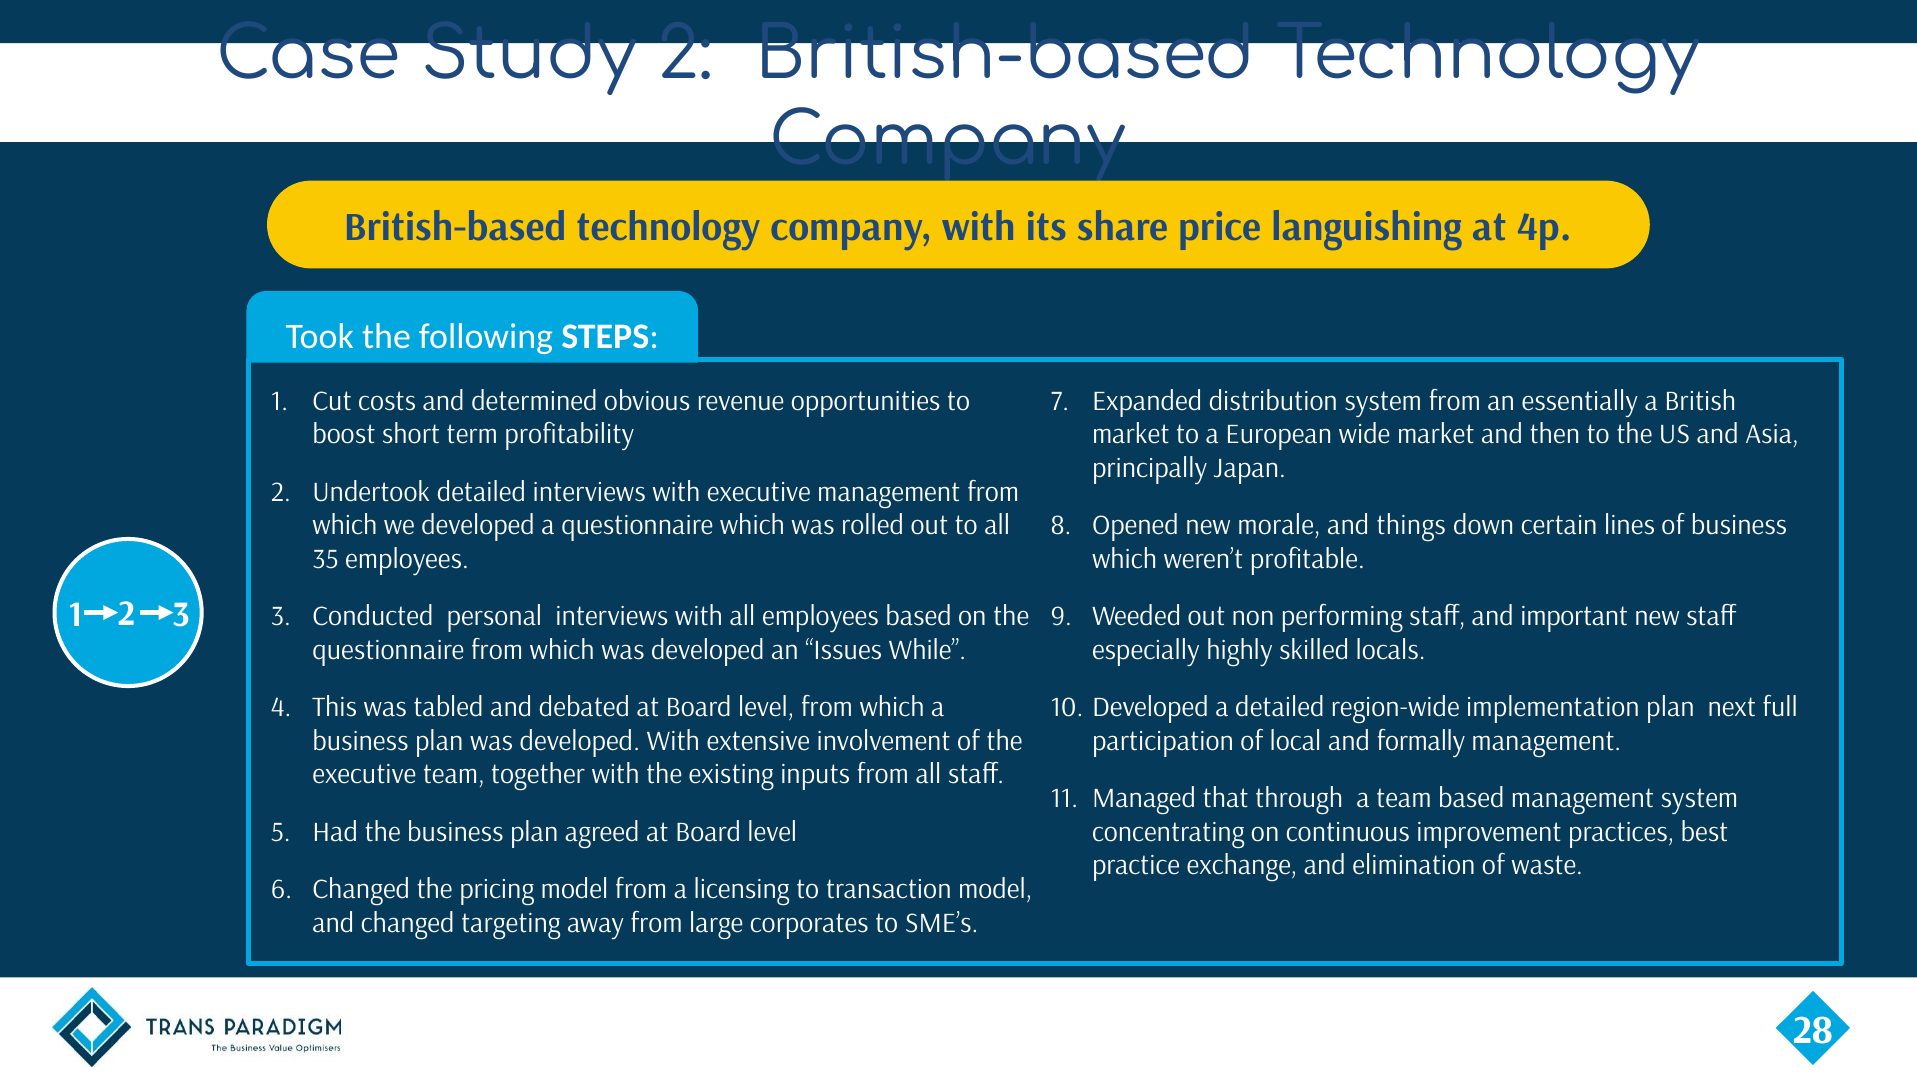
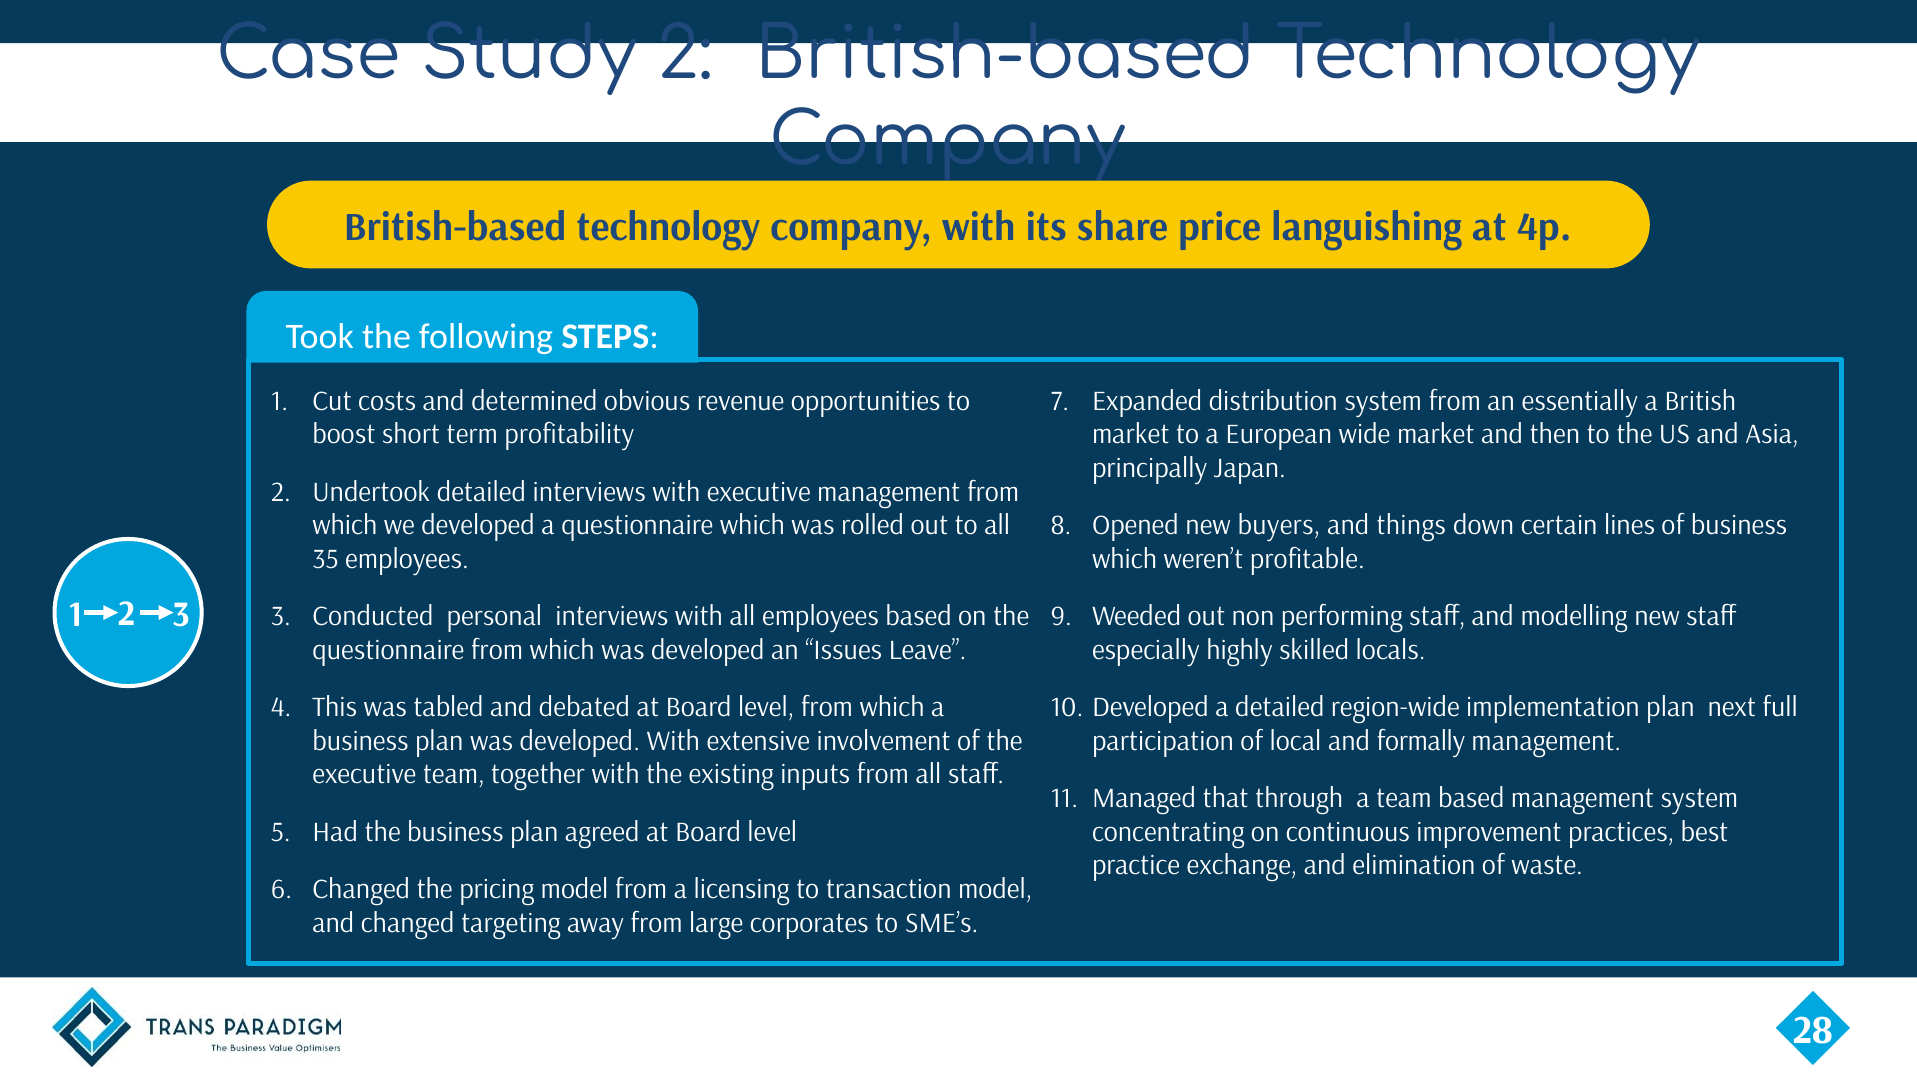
morale: morale -> buyers
important: important -> modelling
While: While -> Leave
